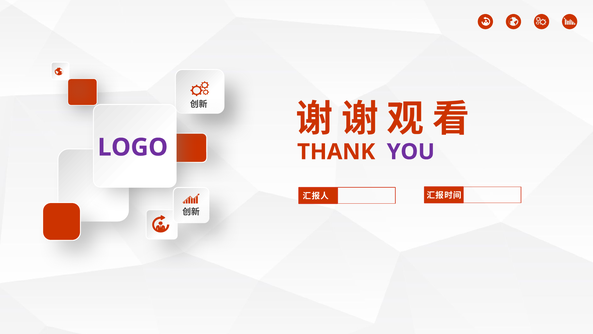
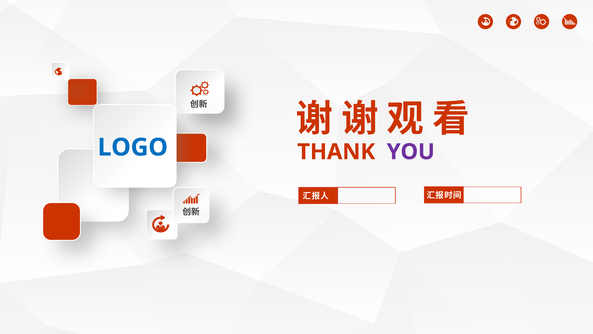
LOGO colour: purple -> blue
